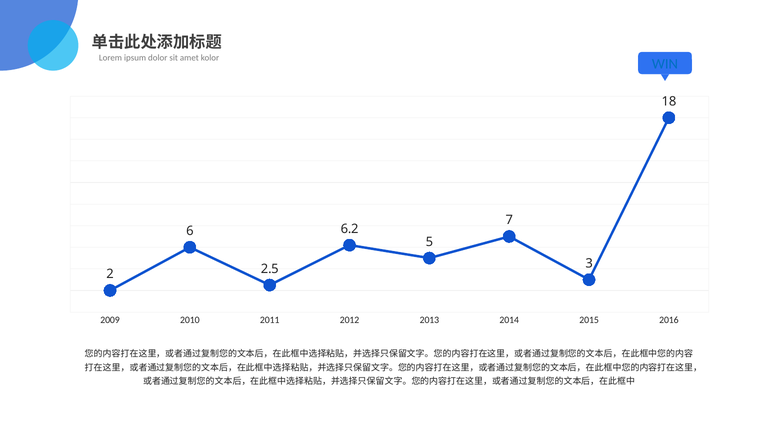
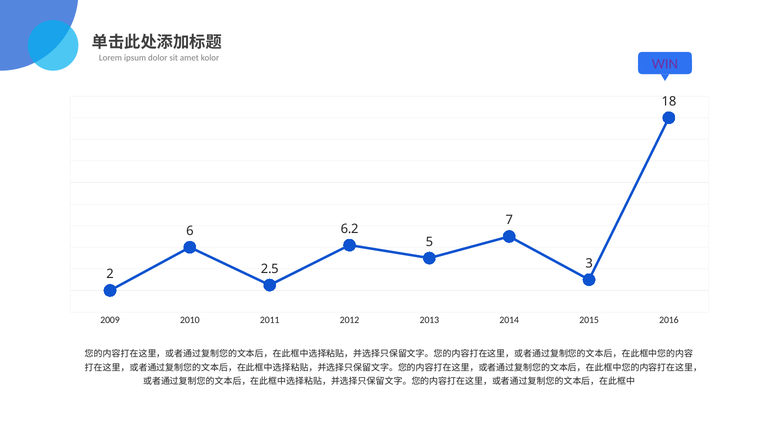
WIN colour: blue -> purple
